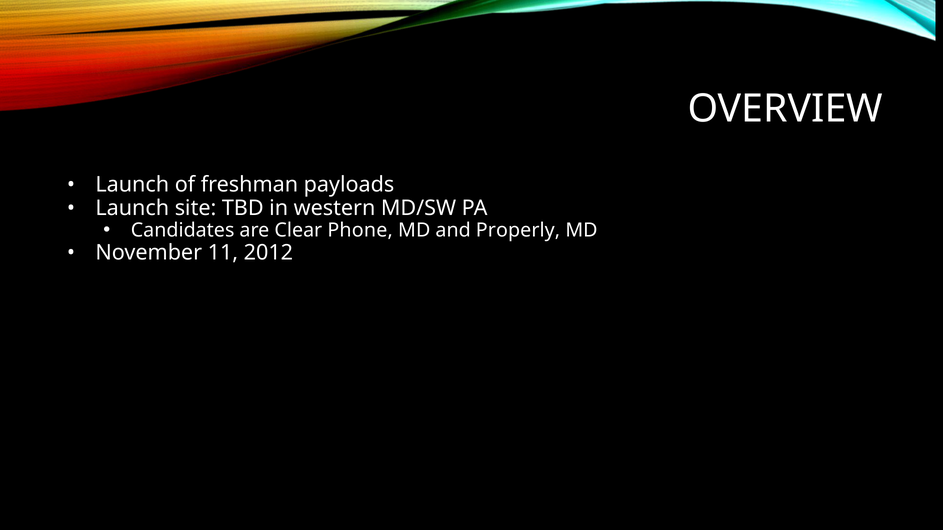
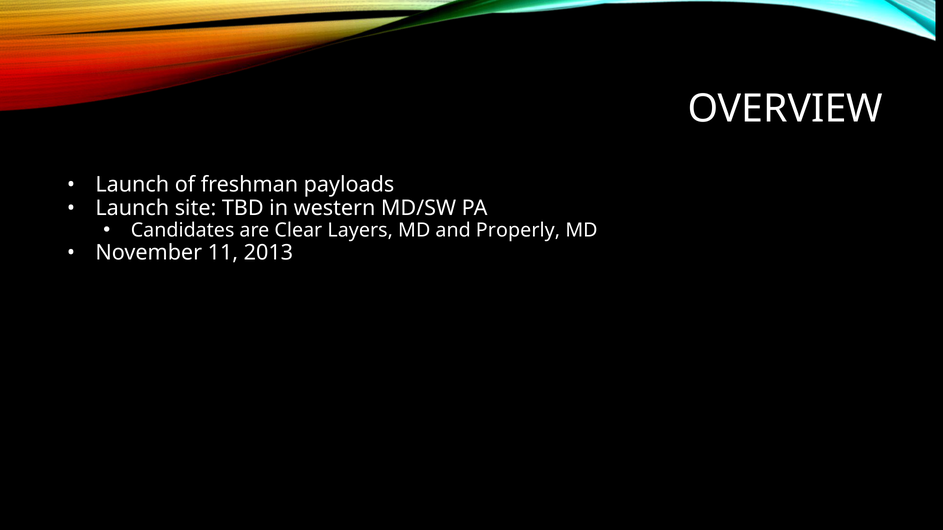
Phone: Phone -> Layers
2012: 2012 -> 2013
